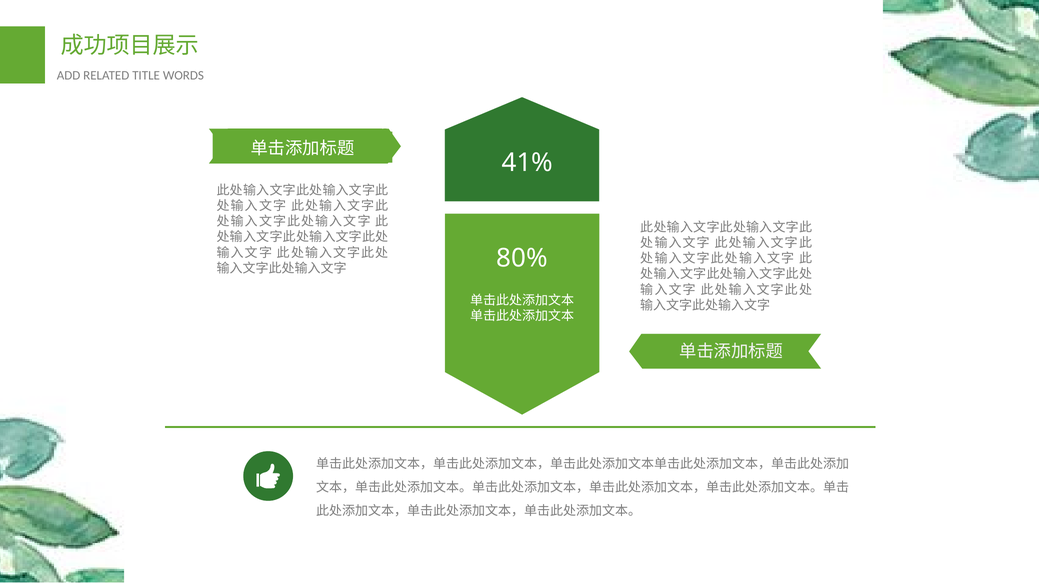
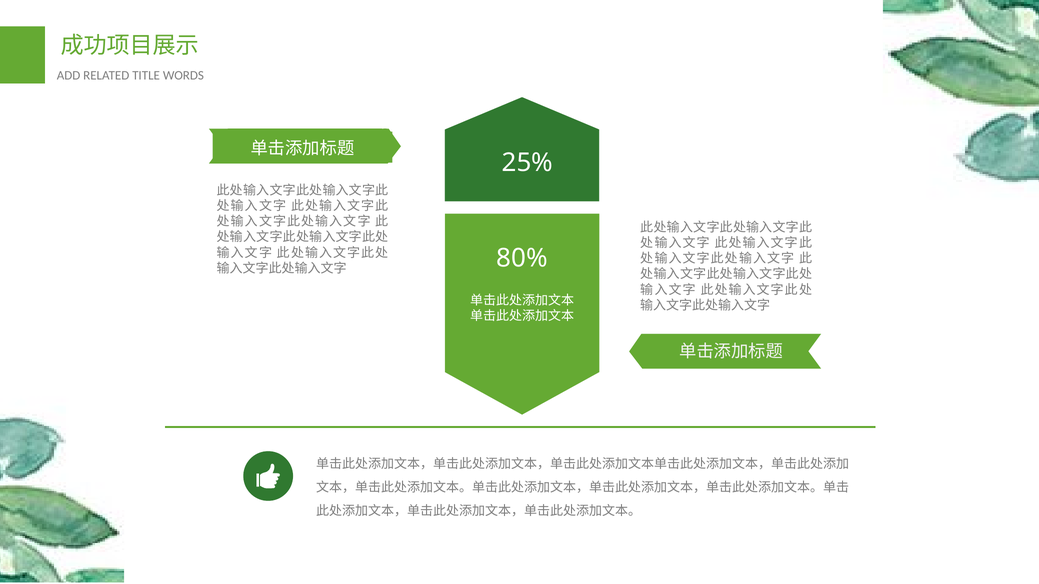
41%: 41% -> 25%
